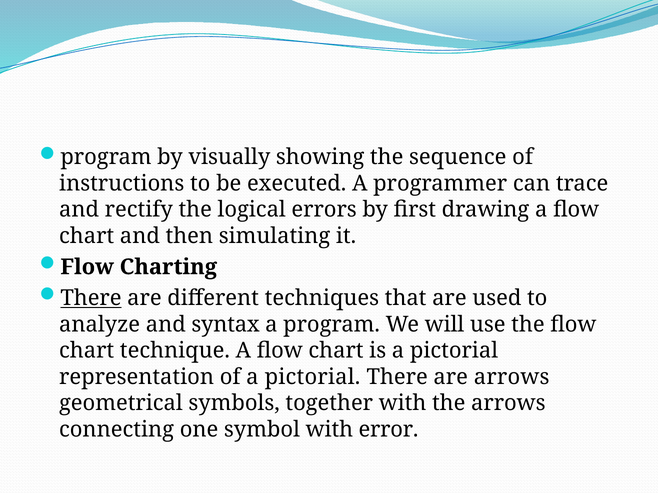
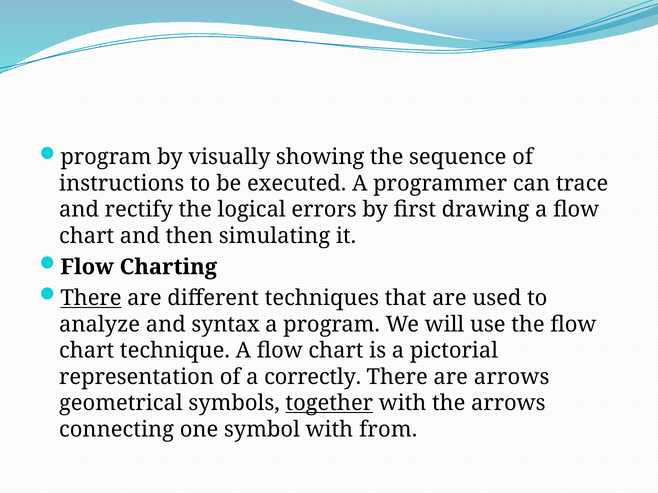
of a pictorial: pictorial -> correctly
together underline: none -> present
error: error -> from
